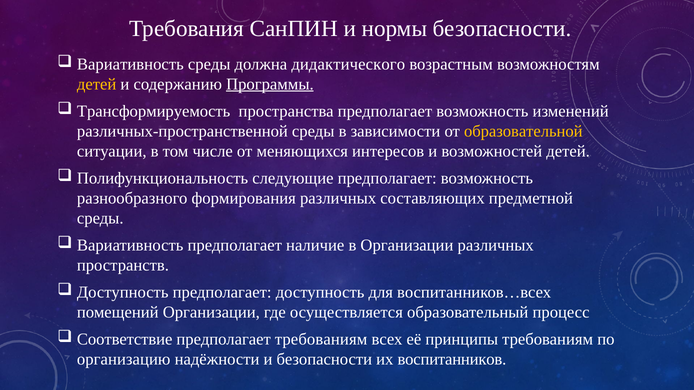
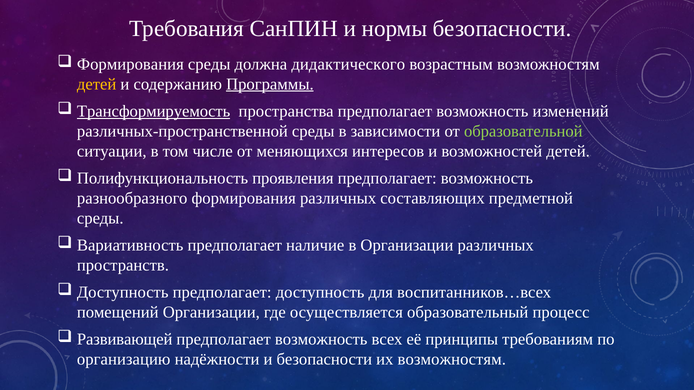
Вариативность at (130, 64): Вариативность -> Формирования
Трансформируемость underline: none -> present
образовательной colour: yellow -> light green
следующие: следующие -> проявления
Соответствие: Соответствие -> Развивающей
требованиям at (321, 340): требованиям -> возможность
их воспитанников: воспитанников -> возможностям
